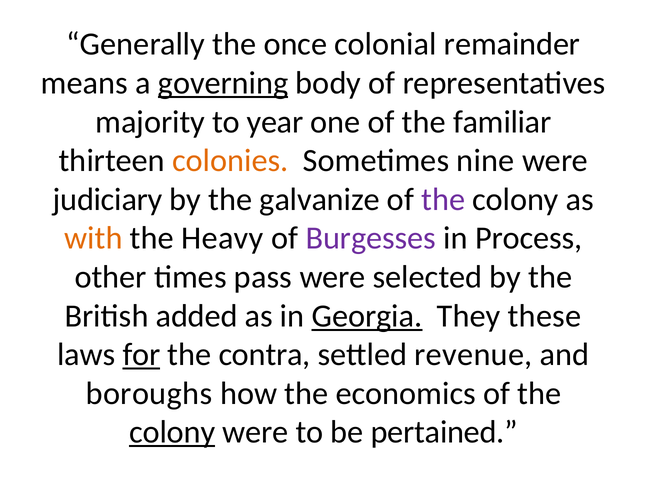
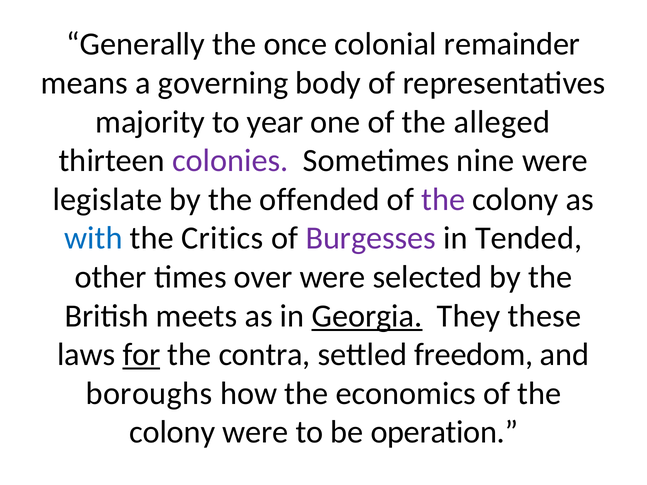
governing underline: present -> none
familiar: familiar -> alleged
colonies colour: orange -> purple
judiciary: judiciary -> legislate
galvanize: galvanize -> offended
with colour: orange -> blue
Heavy: Heavy -> Critics
Process: Process -> Tended
pass: pass -> over
added: added -> meets
revenue: revenue -> freedom
colony at (172, 433) underline: present -> none
pertained: pertained -> operation
